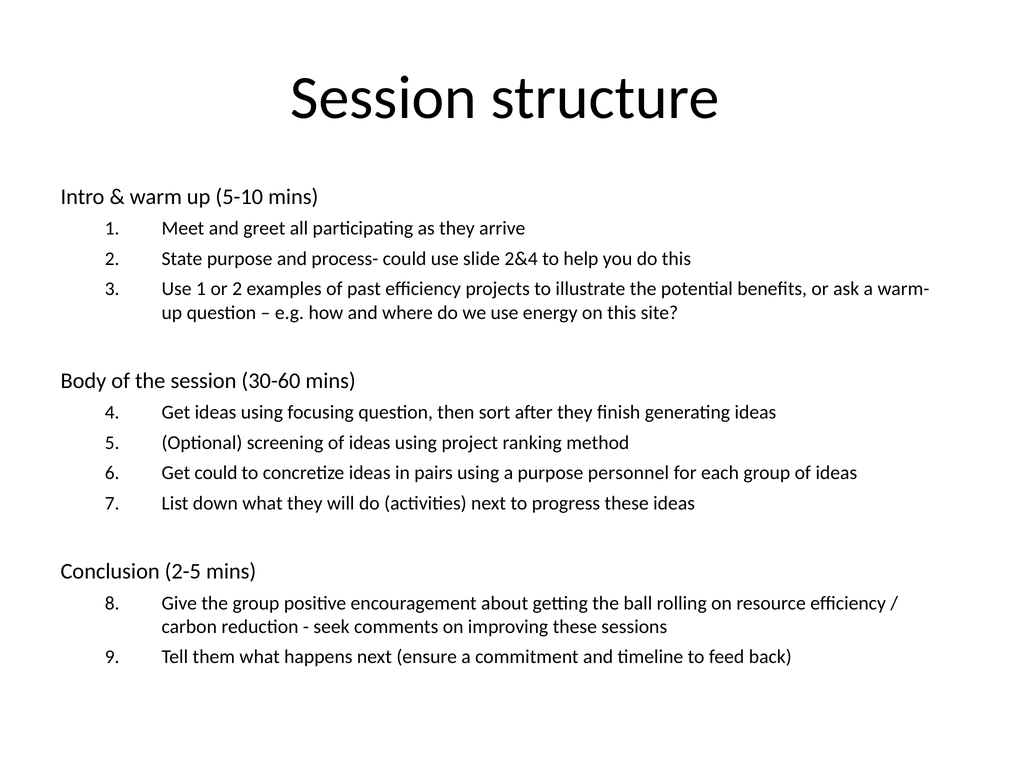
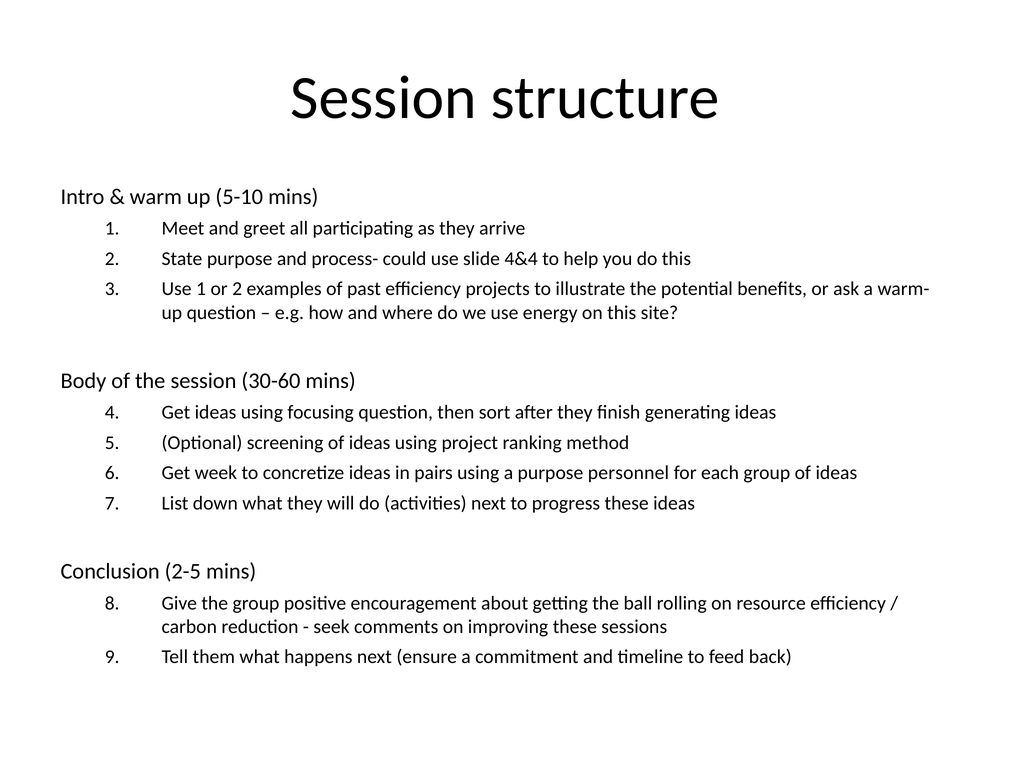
2&4: 2&4 -> 4&4
Get could: could -> week
